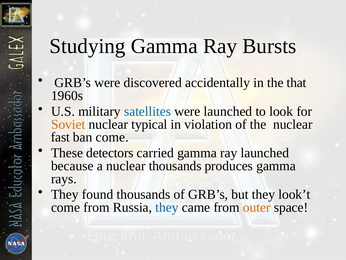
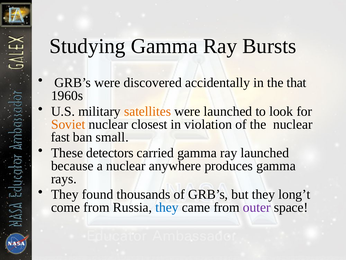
satellites colour: blue -> orange
typical: typical -> closest
ban come: come -> small
nuclear thousands: thousands -> anywhere
look’t: look’t -> long’t
outer colour: orange -> purple
